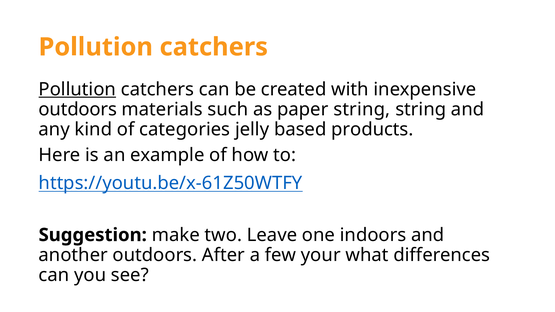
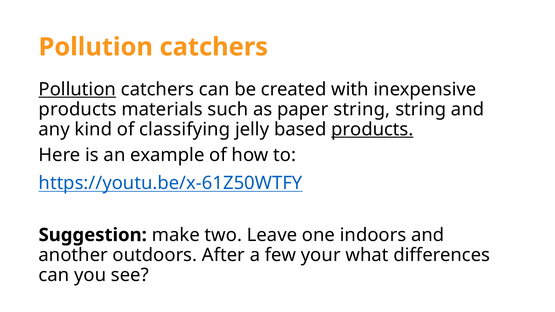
outdoors at (78, 109): outdoors -> products
categories: categories -> classifying
products at (372, 129) underline: none -> present
